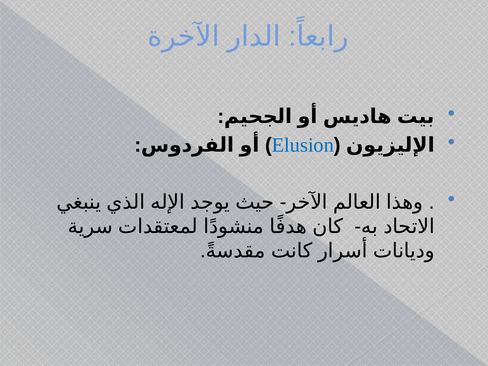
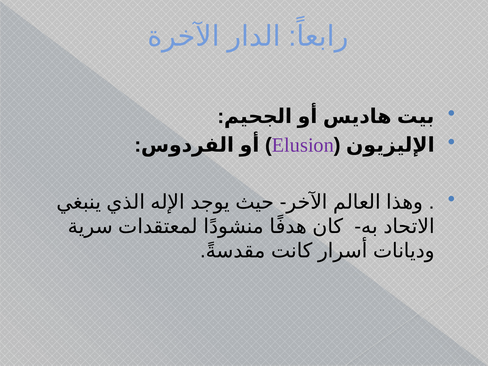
Elusion colour: blue -> purple
